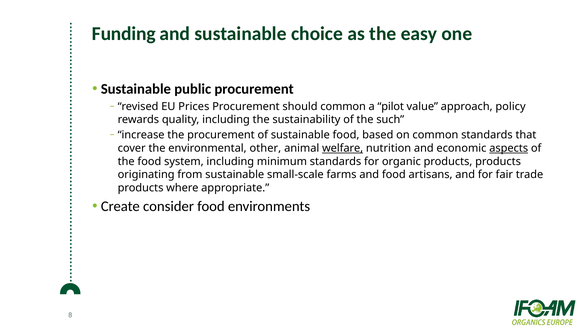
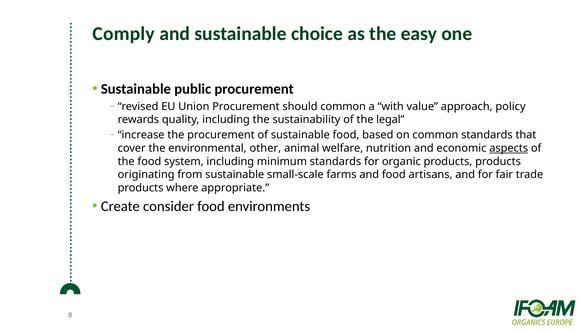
Funding: Funding -> Comply
Prices: Prices -> Union
pilot: pilot -> with
such: such -> legal
welfare underline: present -> none
